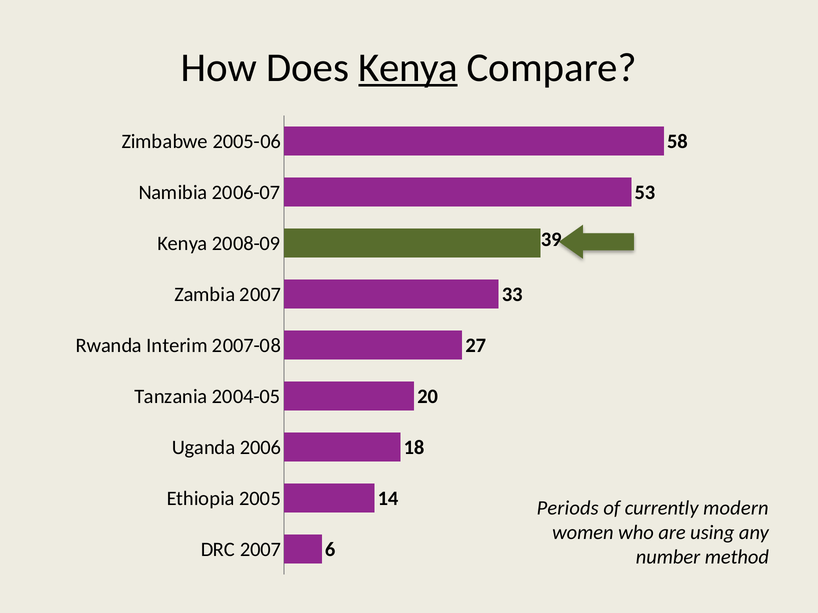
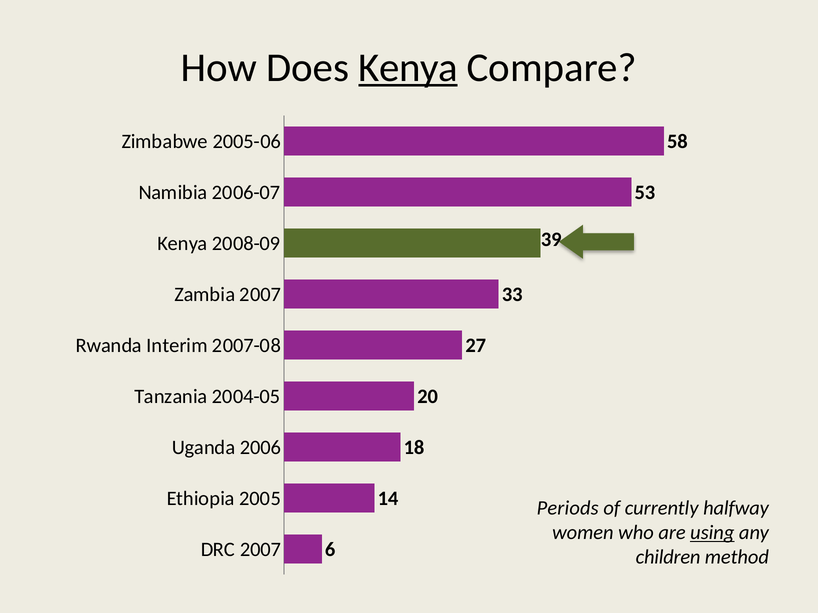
modern: modern -> halfway
using underline: none -> present
number: number -> children
